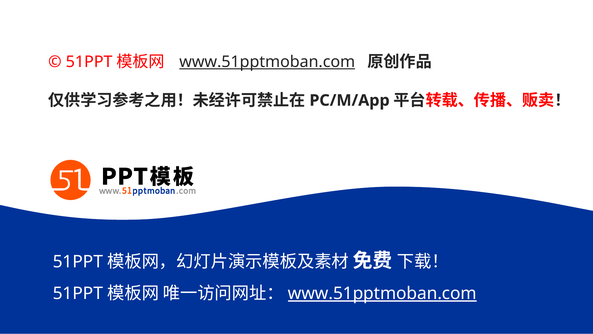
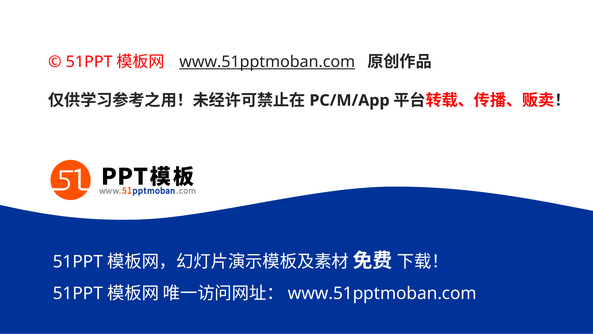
www.51pptmoban.com at (382, 293) underline: present -> none
